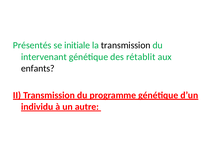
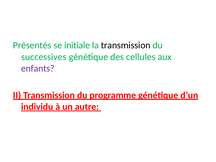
intervenant: intervenant -> successives
rétablit: rétablit -> cellules
enfants colour: black -> purple
